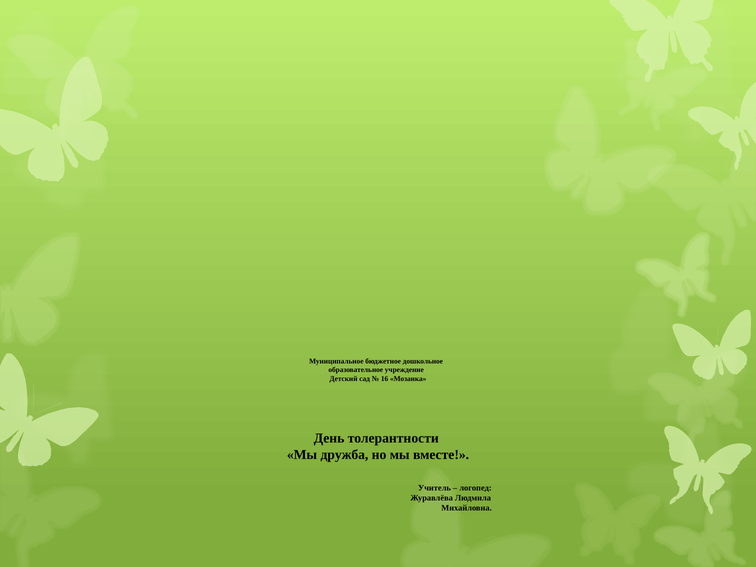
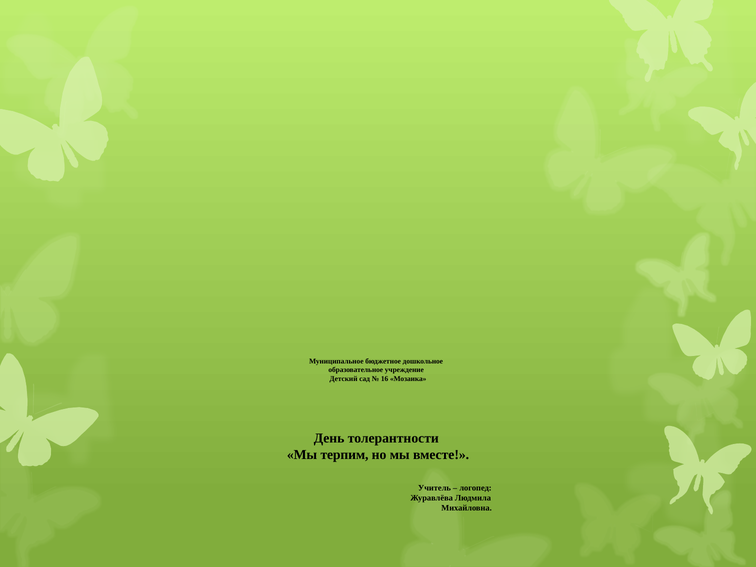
дружба: дружба -> терпим
